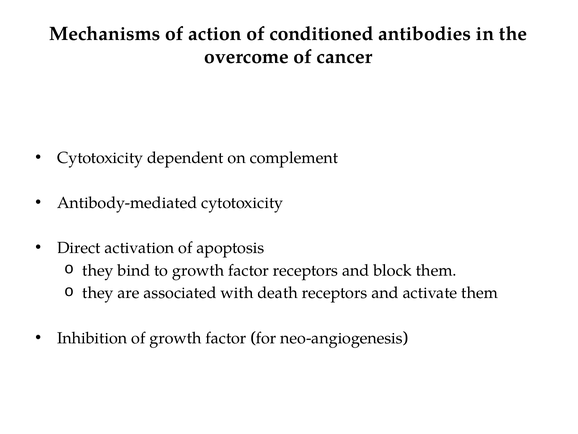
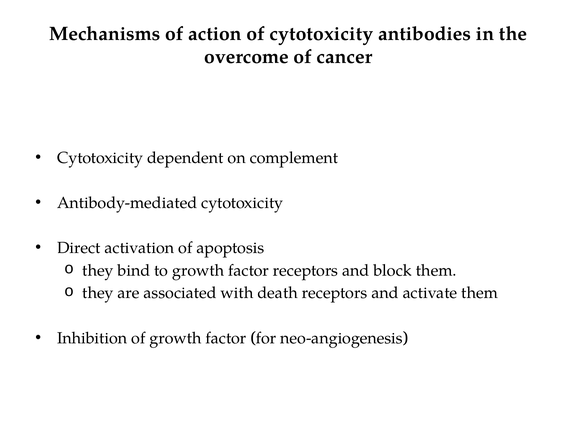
of conditioned: conditioned -> cytotoxicity
